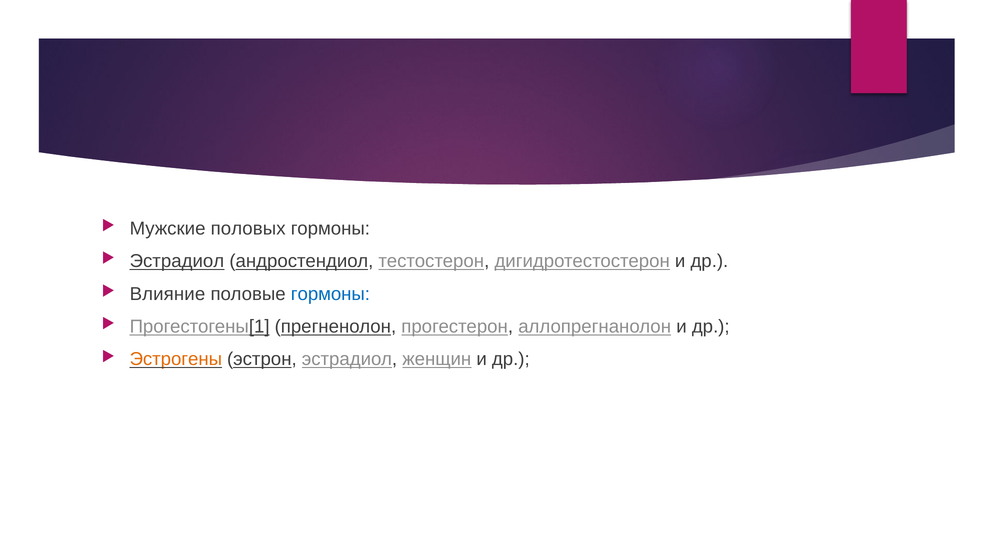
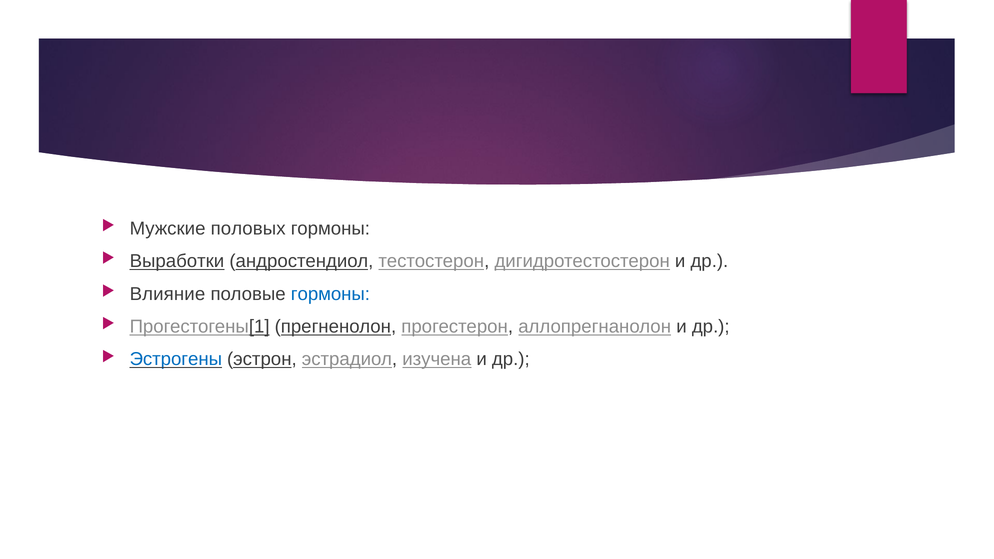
Эстрадиол at (177, 261): Эстрадиол -> Выработки
Эстрогены colour: orange -> blue
женщин: женщин -> изучена
